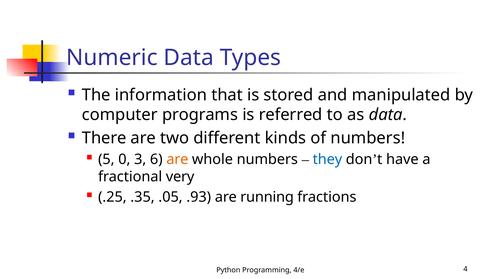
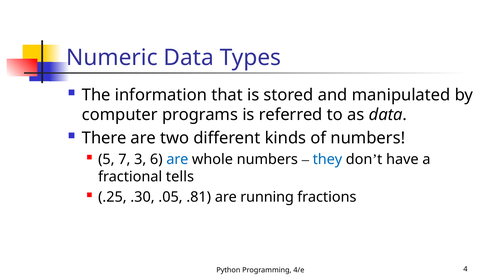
0: 0 -> 7
are at (177, 159) colour: orange -> blue
very: very -> tells
.35: .35 -> .30
.93: .93 -> .81
